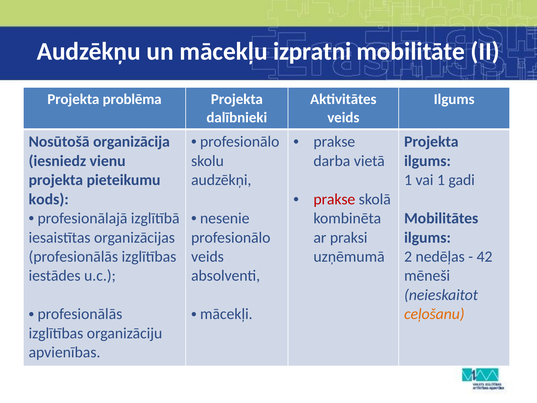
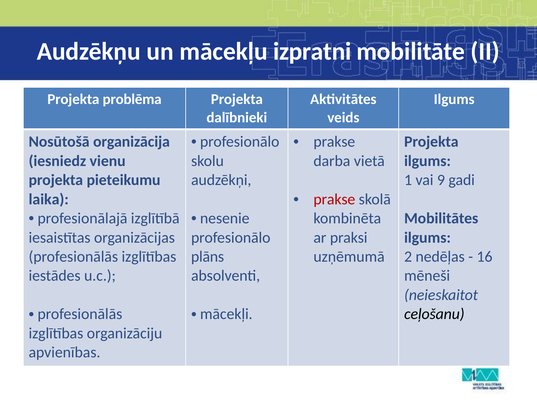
vai 1: 1 -> 9
kods: kods -> laika
veids at (207, 257): veids -> plāns
42: 42 -> 16
ceļošanu colour: orange -> black
